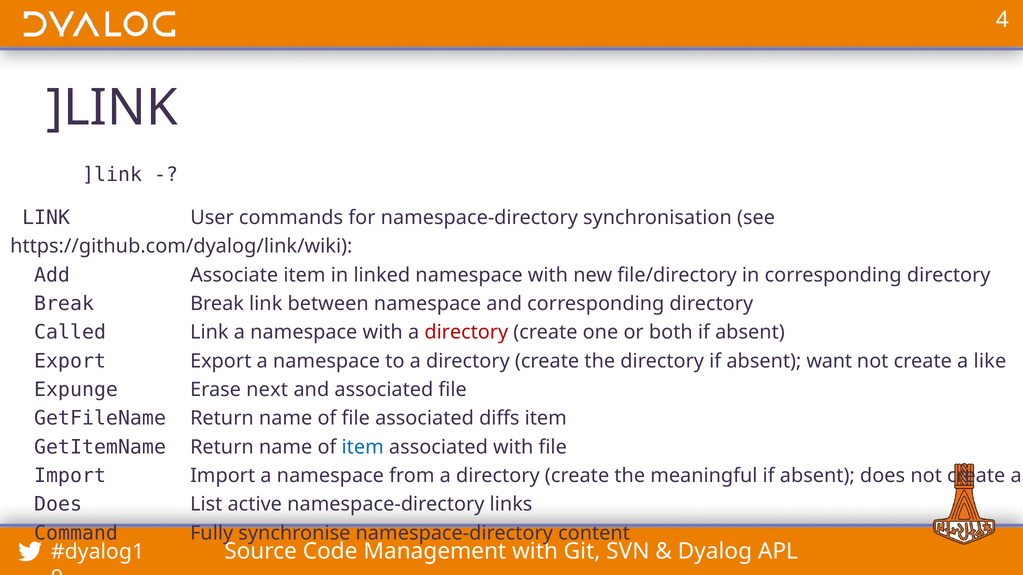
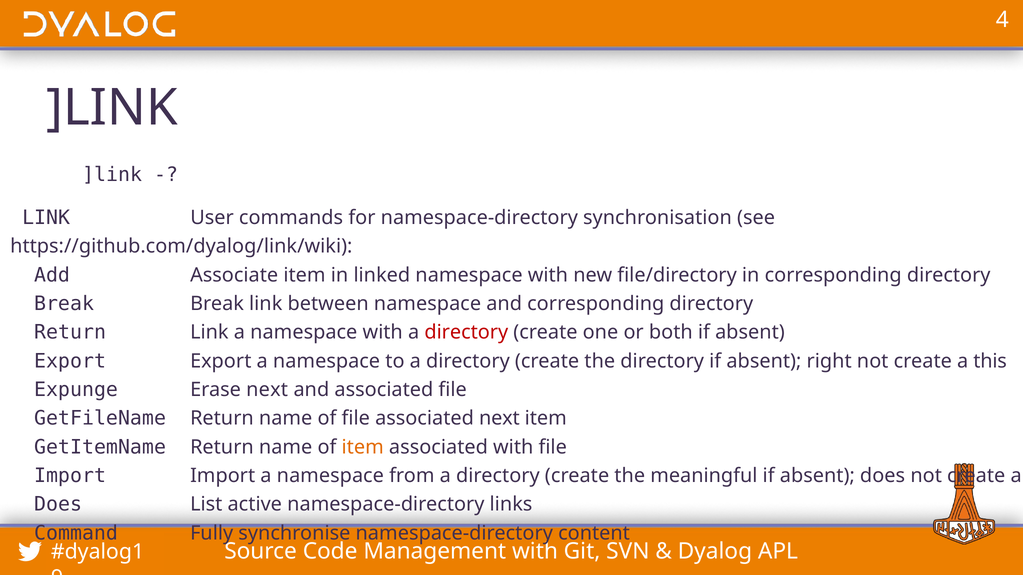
Called at (70, 333): Called -> Return
want: want -> right
like: like -> this
associated diffs: diffs -> next
item at (363, 447) colour: blue -> orange
